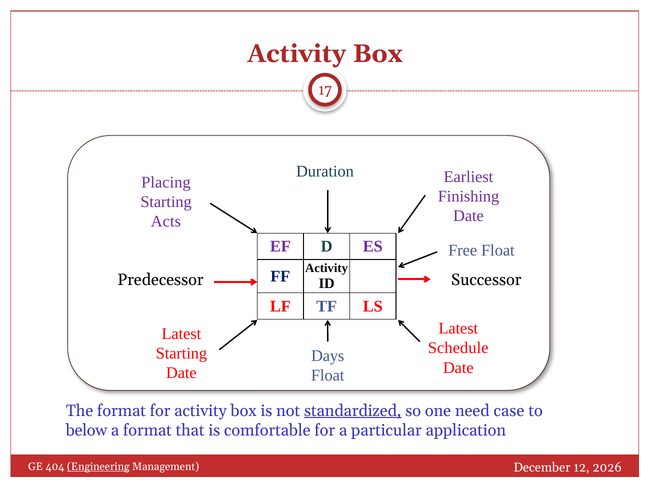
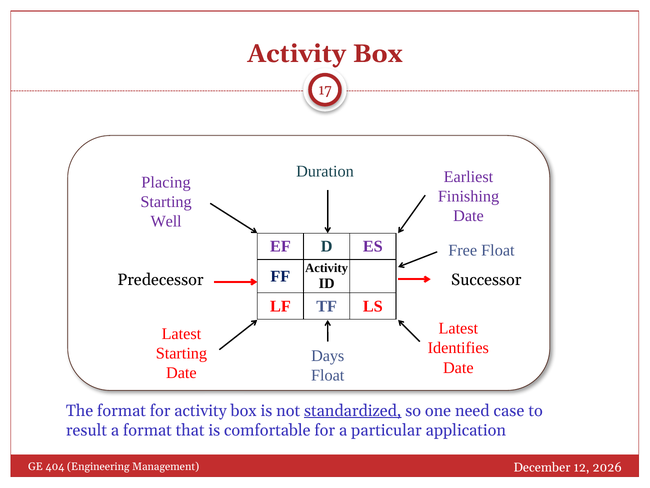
Acts: Acts -> Well
Schedule: Schedule -> Identifies
below: below -> result
Engineering underline: present -> none
